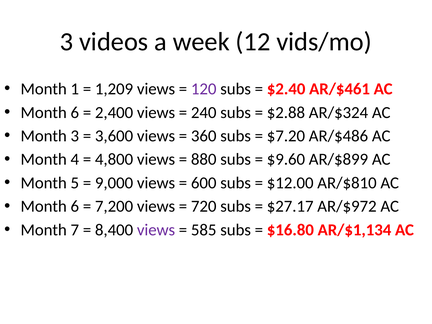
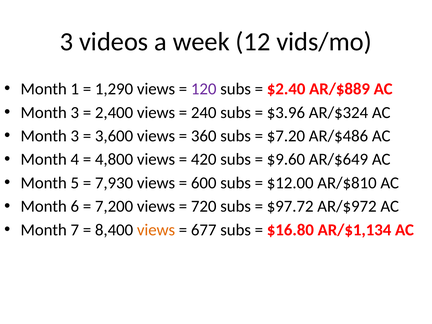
1,209: 1,209 -> 1,290
AR/$461: AR/$461 -> AR/$889
6 at (75, 112): 6 -> 3
$2.88: $2.88 -> $3.96
880: 880 -> 420
AR/$899: AR/$899 -> AR/$649
9,000: 9,000 -> 7,930
$27.17: $27.17 -> $97.72
views at (156, 230) colour: purple -> orange
585: 585 -> 677
